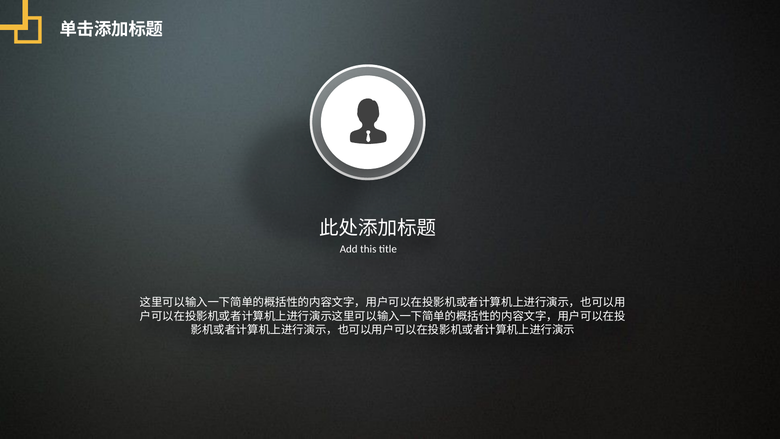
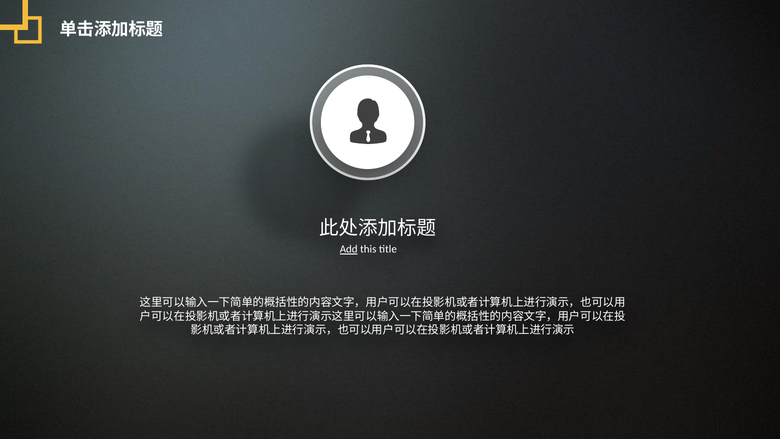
Add underline: none -> present
